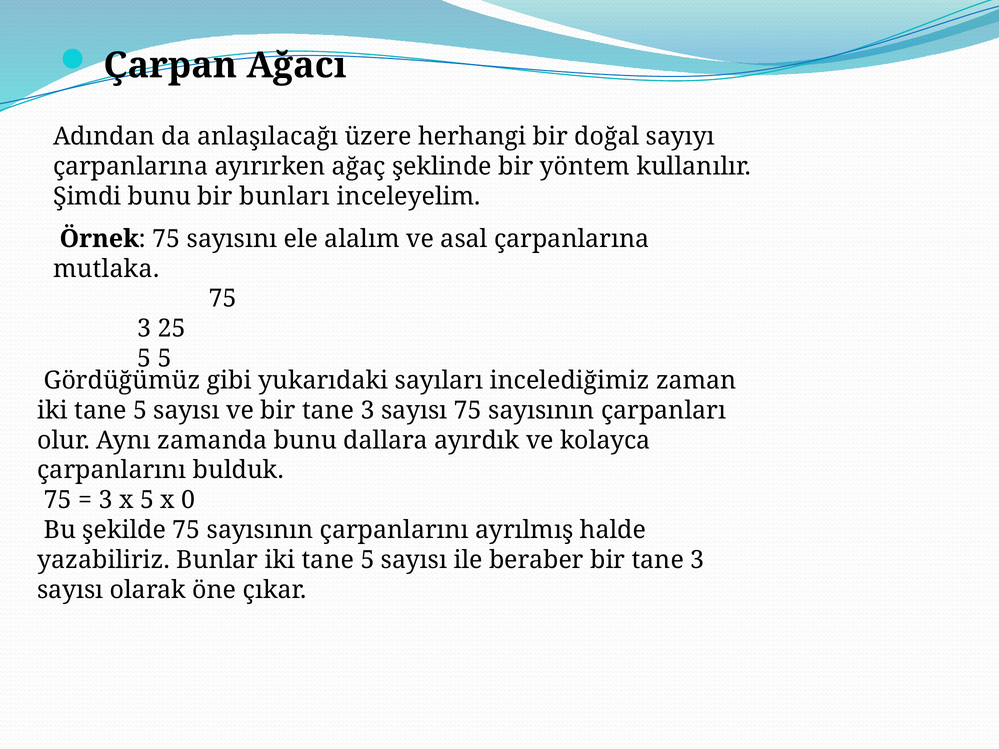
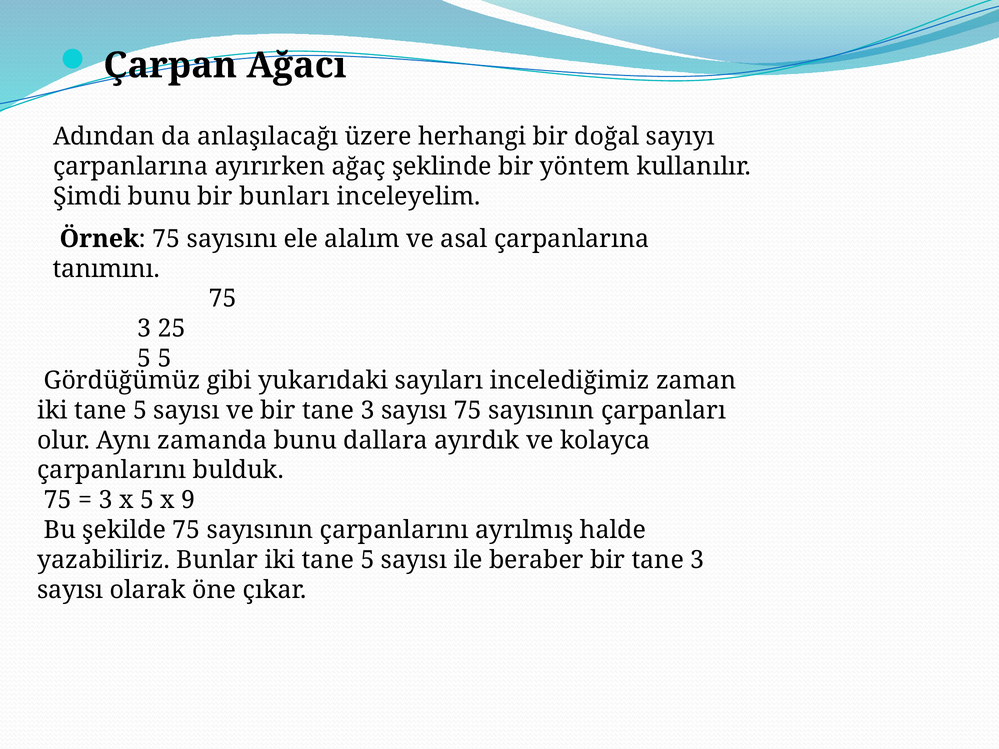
mutlaka: mutlaka -> tanımını
0: 0 -> 9
